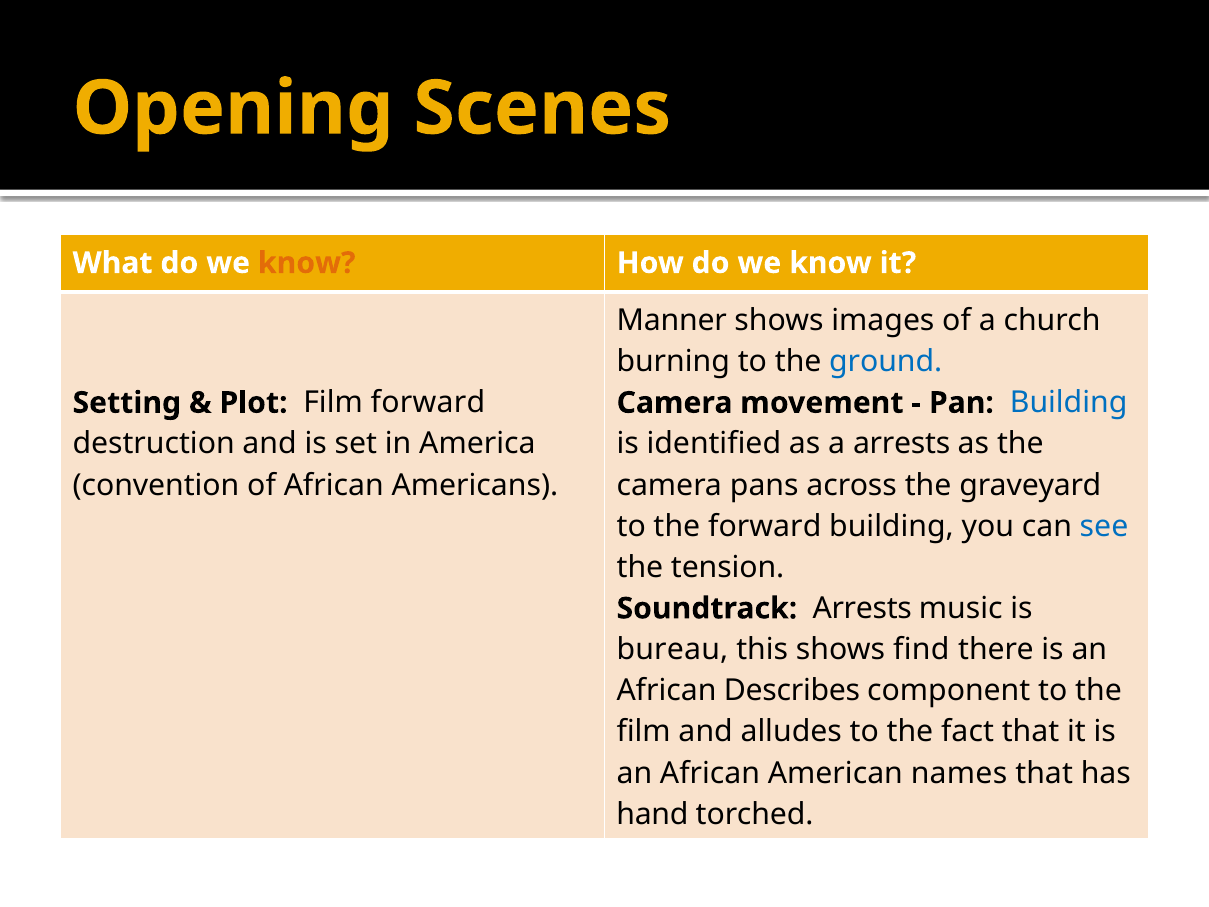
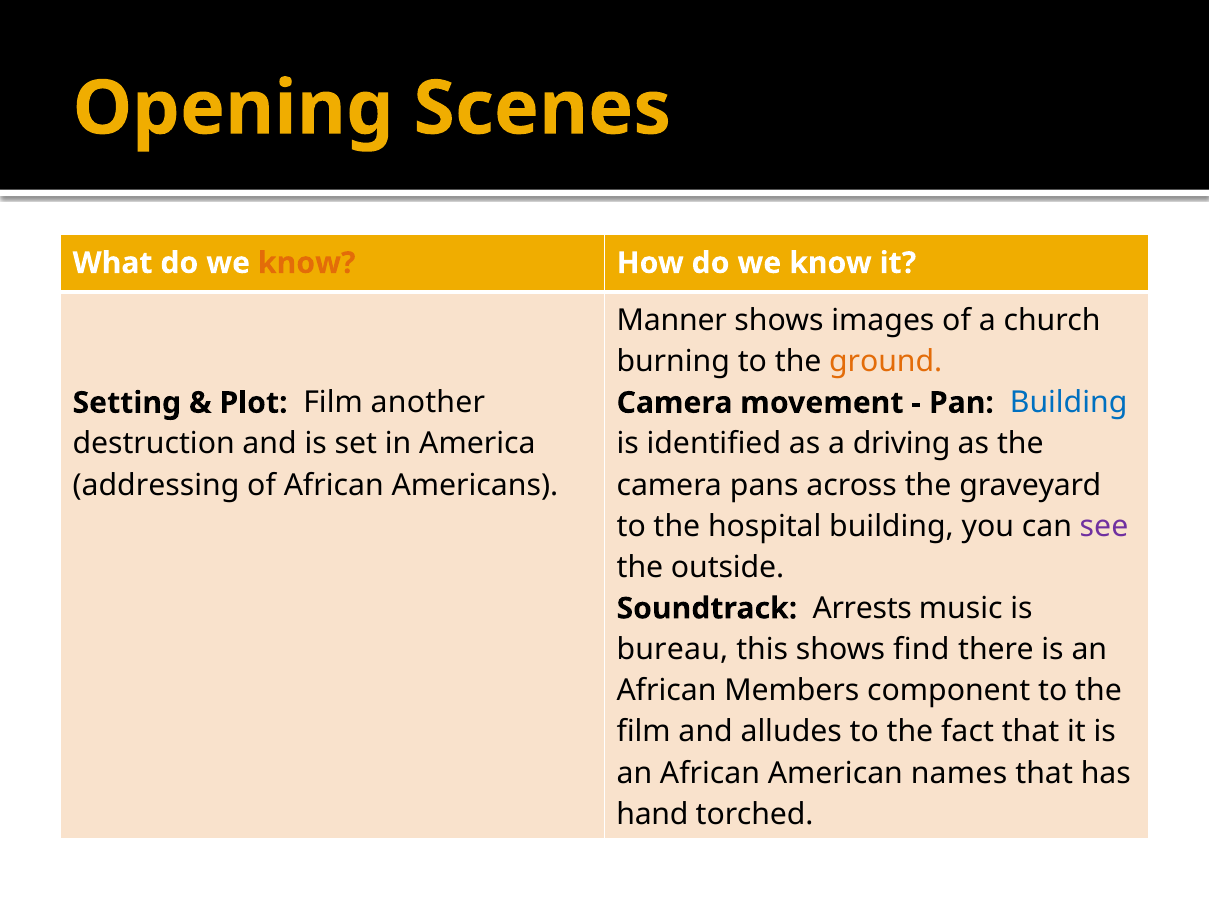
ground colour: blue -> orange
Film forward: forward -> another
a arrests: arrests -> driving
convention: convention -> addressing
the forward: forward -> hospital
see colour: blue -> purple
tension: tension -> outside
Describes: Describes -> Members
